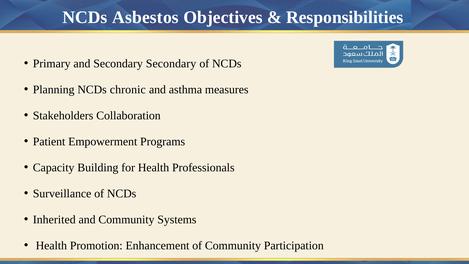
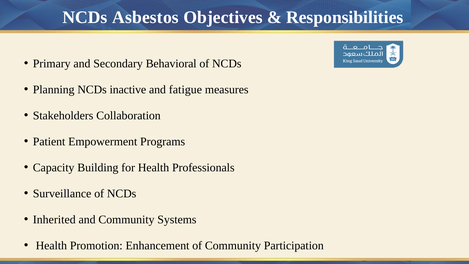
Secondary Secondary: Secondary -> Behavioral
chronic: chronic -> inactive
asthma: asthma -> fatigue
